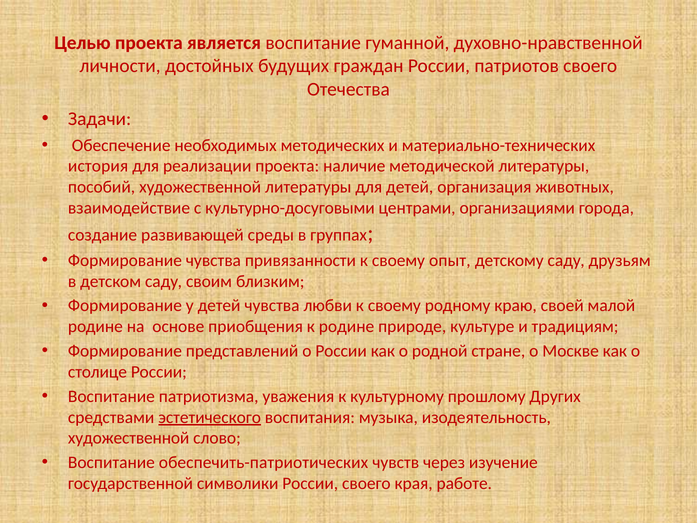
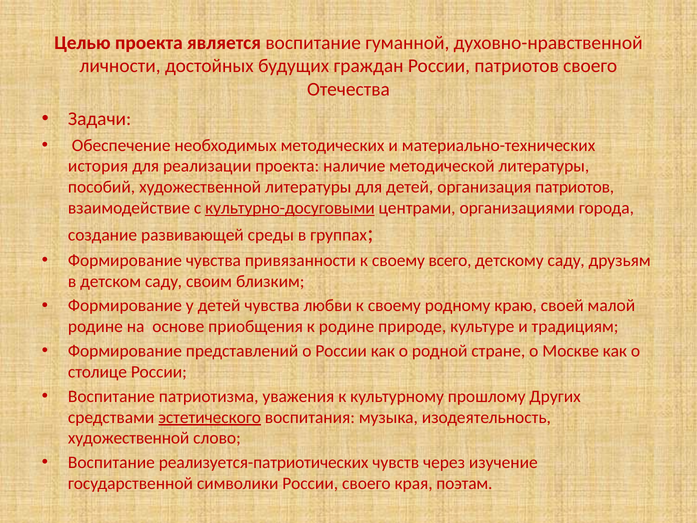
организация животных: животных -> патриотов
культурно-досуговыми underline: none -> present
опыт: опыт -> всего
обеспечить-патриотических: обеспечить-патриотических -> реализуется-патриотических
работе: работе -> поэтам
